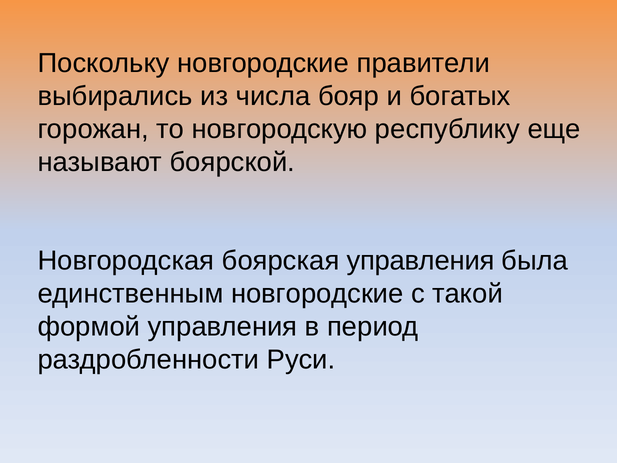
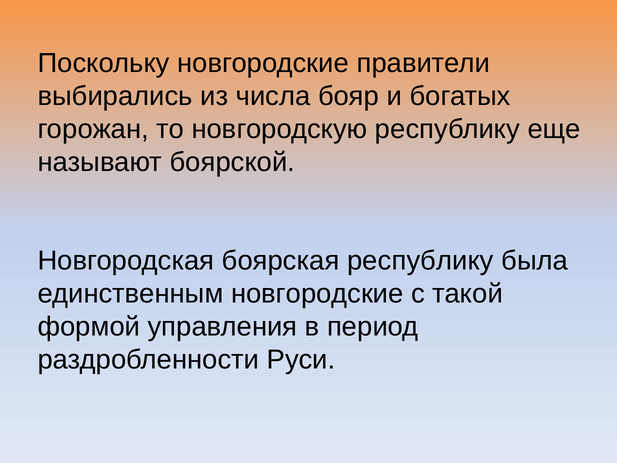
боярская управления: управления -> республику
